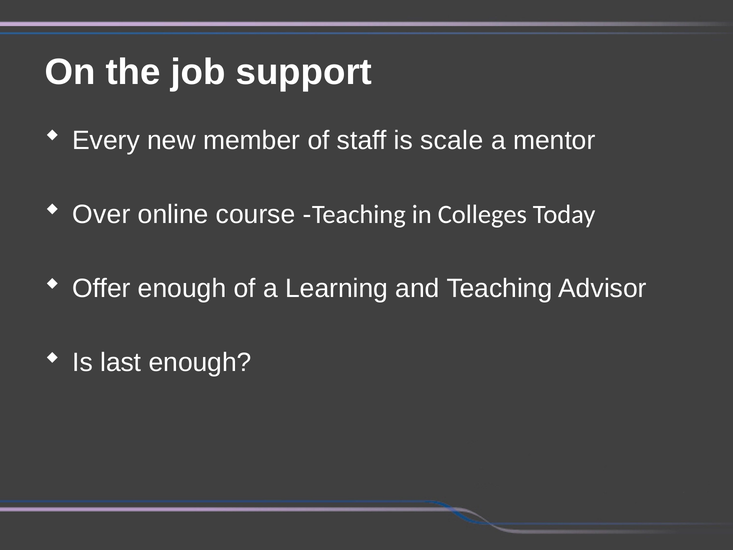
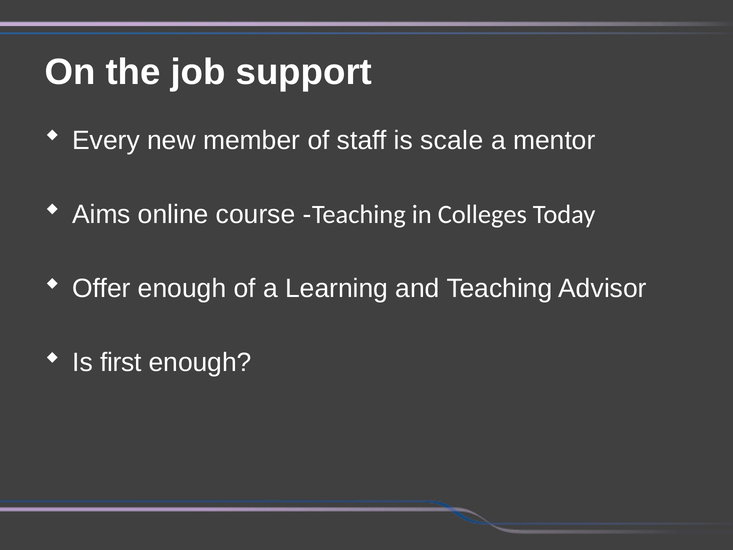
Over: Over -> Aims
last: last -> first
